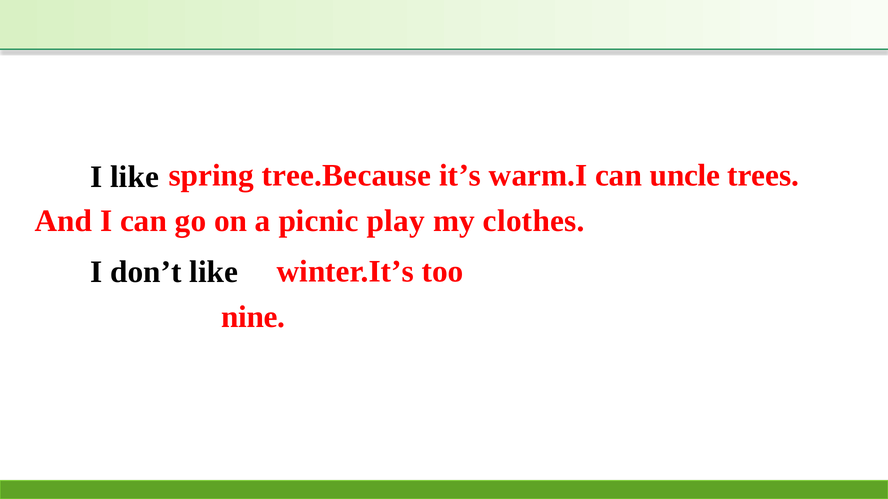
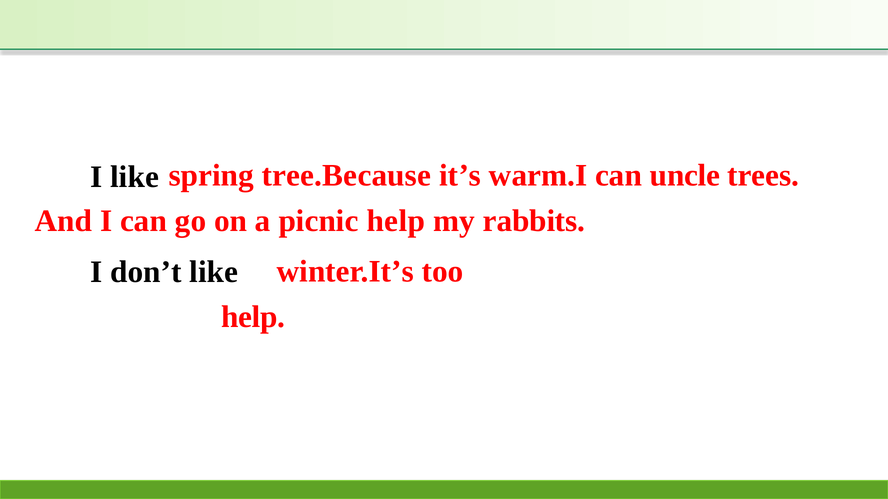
picnic play: play -> help
clothes: clothes -> rabbits
nine at (253, 317): nine -> help
